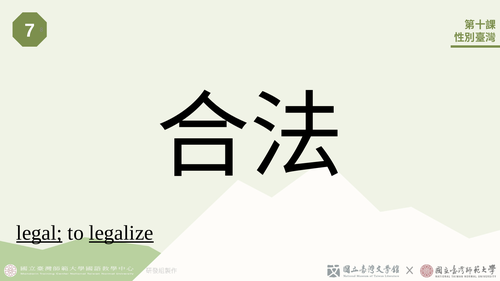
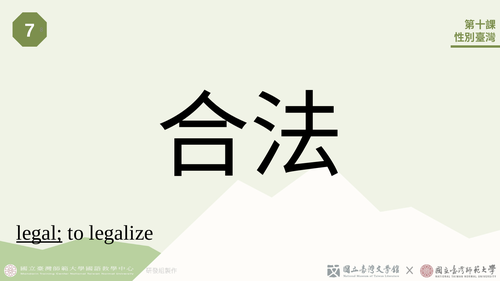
legalize underline: present -> none
